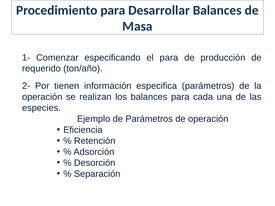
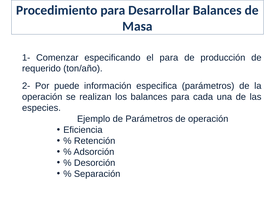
tienen: tienen -> puede
